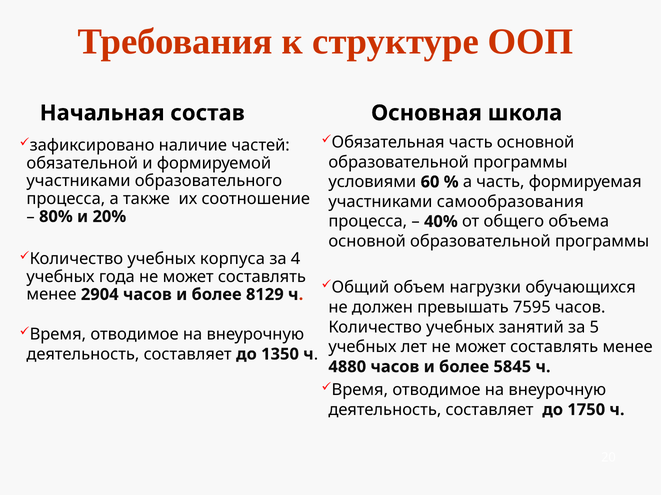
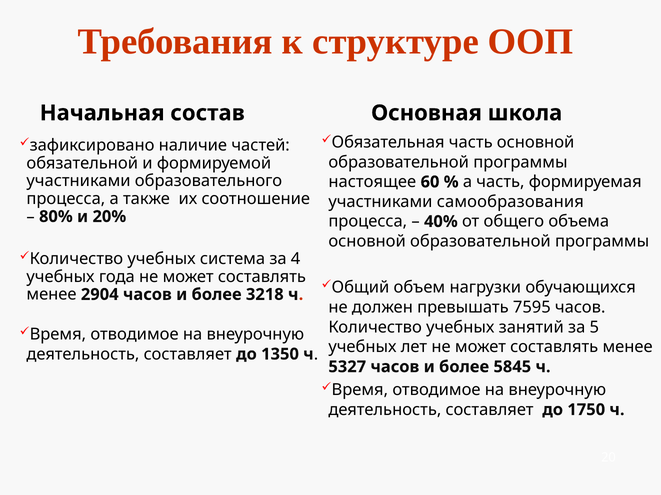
условиями: условиями -> настоящее
корпуса: корпуса -> система
8129: 8129 -> 3218
4880: 4880 -> 5327
